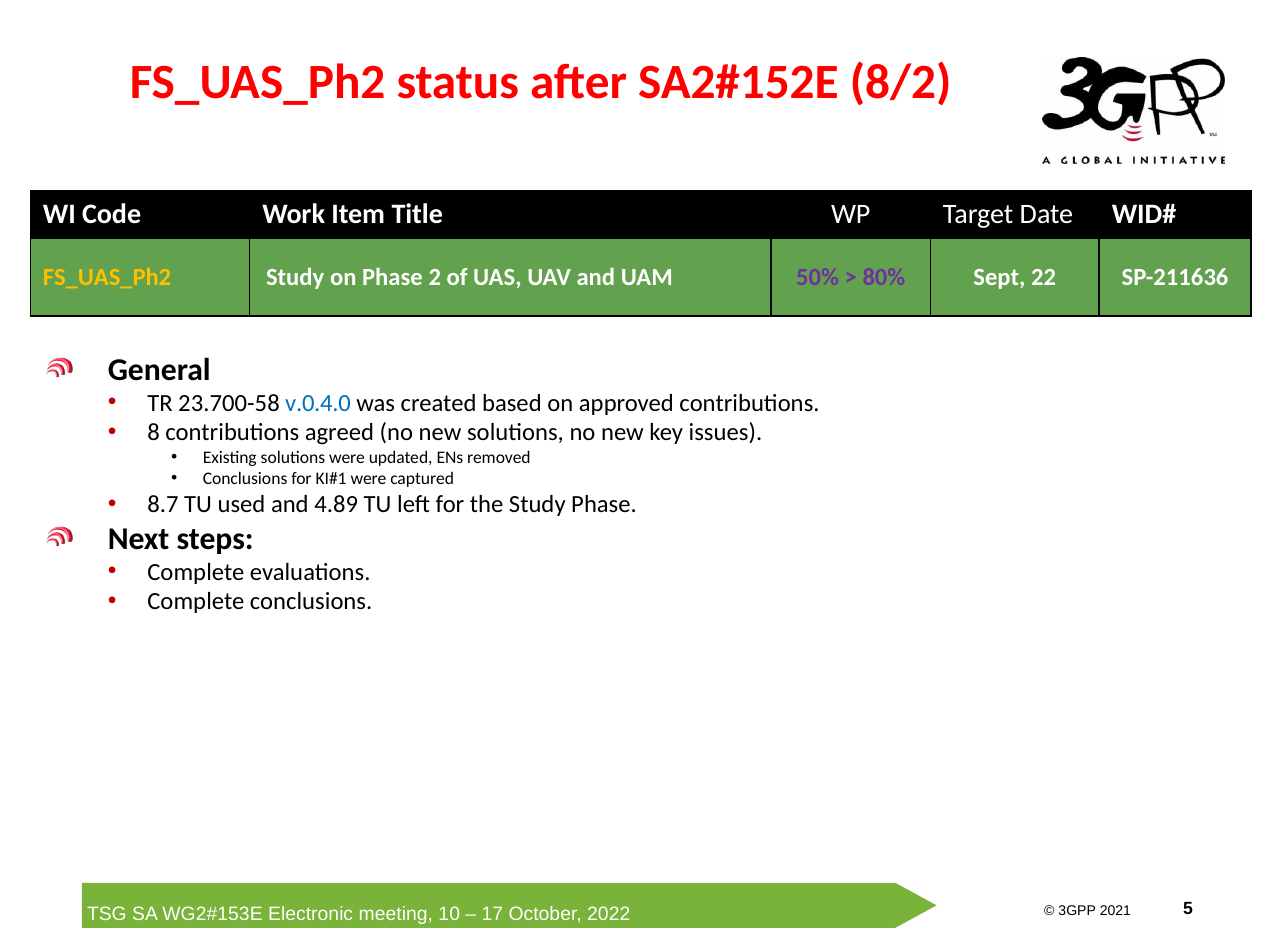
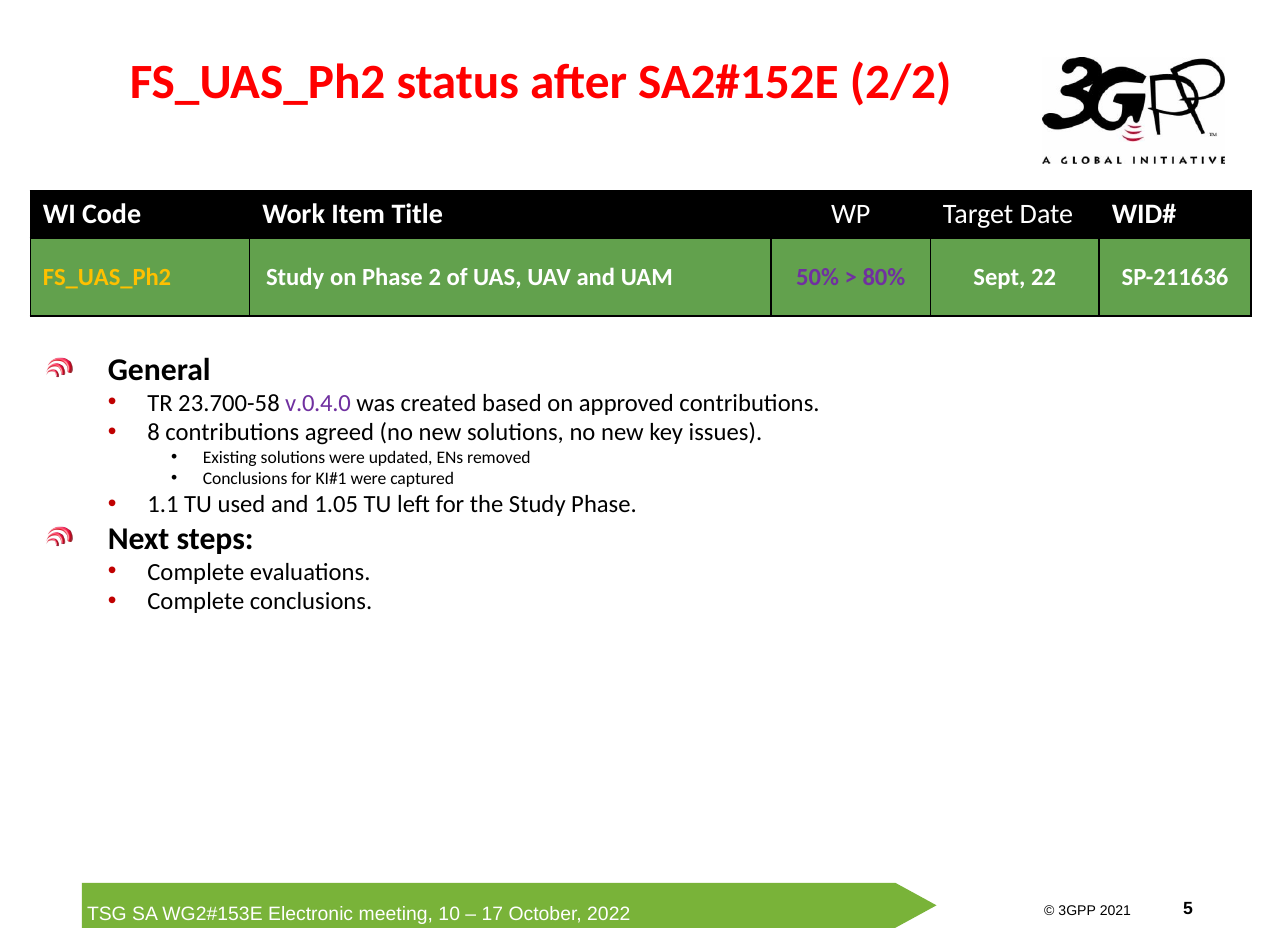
8/2: 8/2 -> 2/2
v.0.4.0 colour: blue -> purple
8.7: 8.7 -> 1.1
4.89: 4.89 -> 1.05
